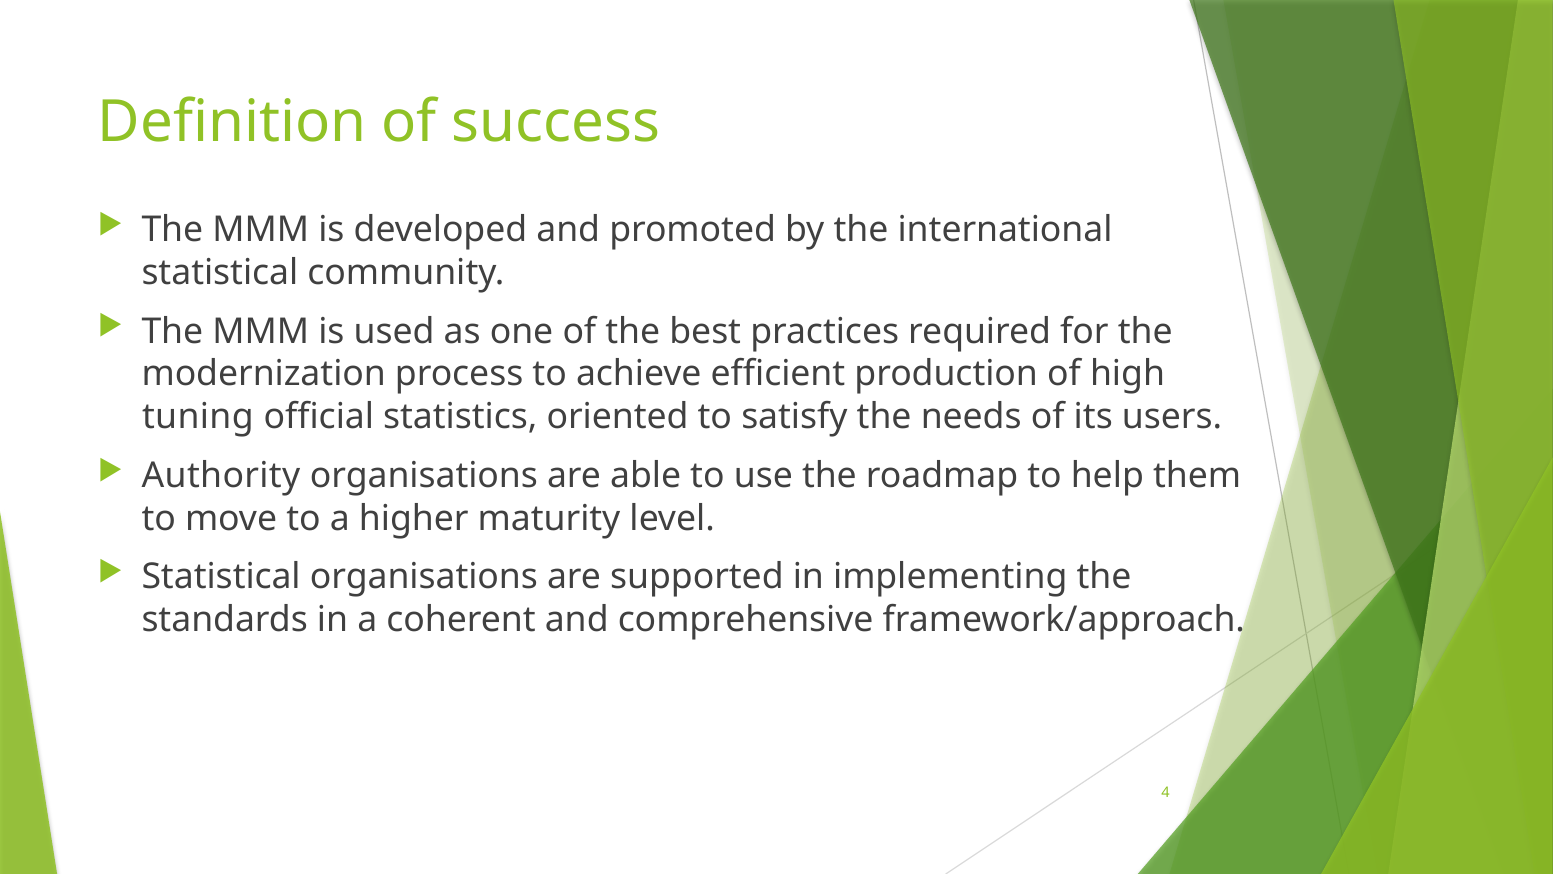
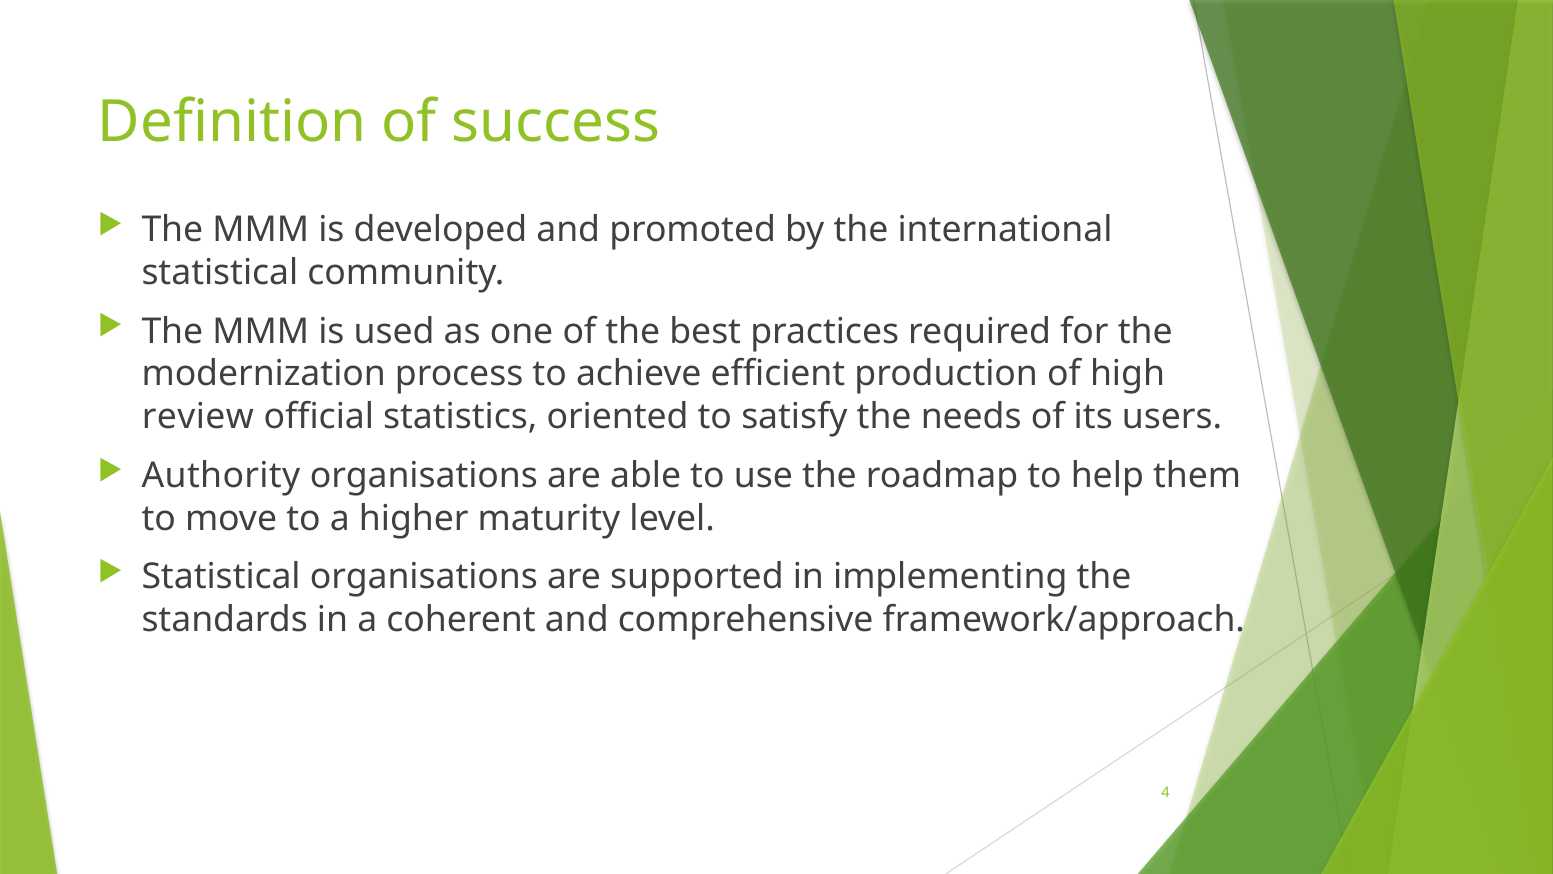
tuning: tuning -> review
